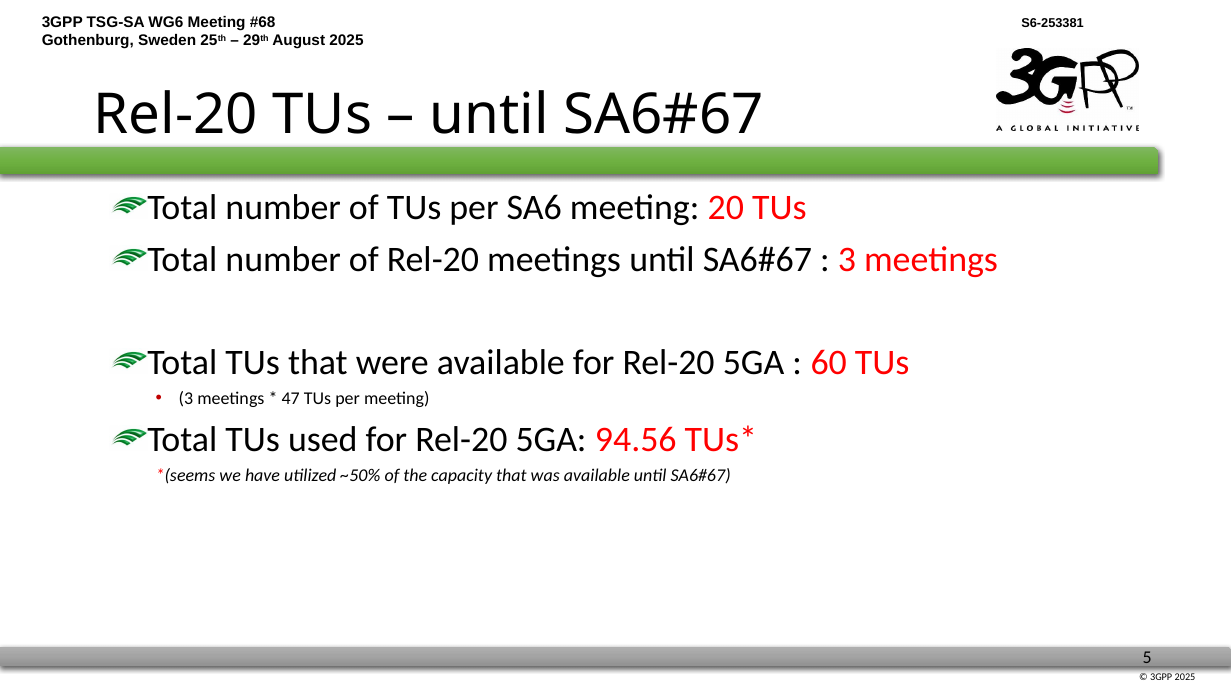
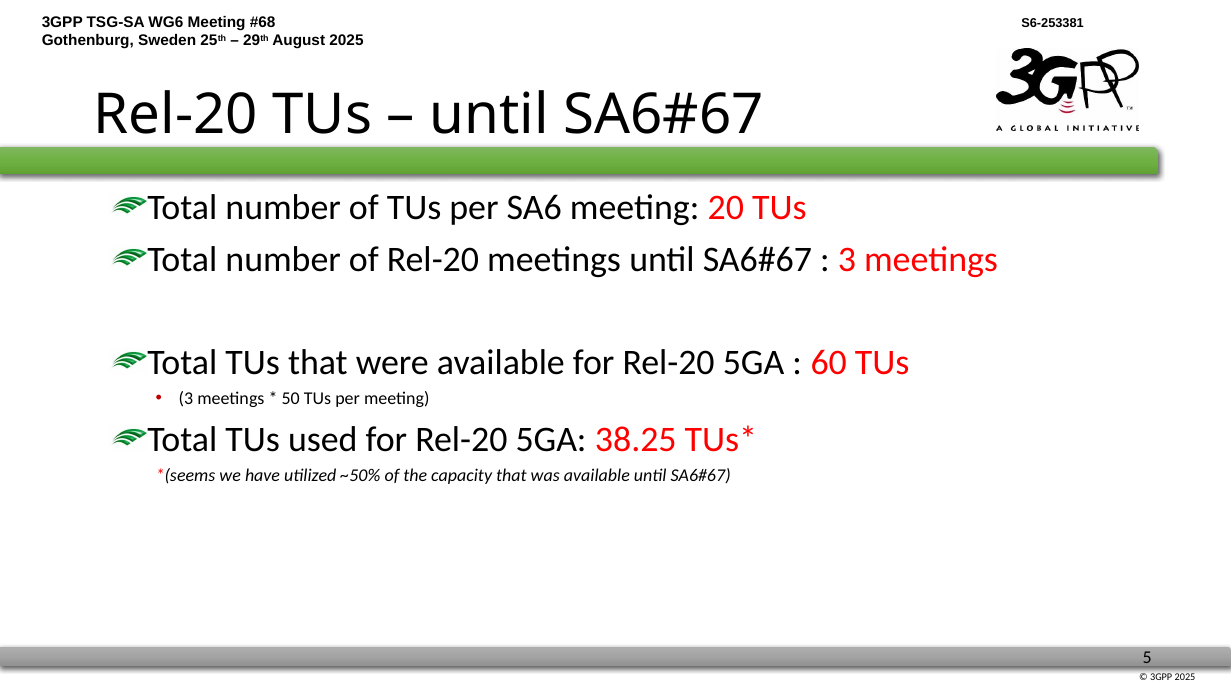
47: 47 -> 50
94.56: 94.56 -> 38.25
